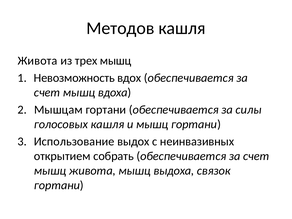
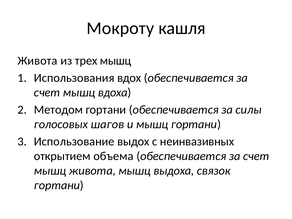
Методов: Методов -> Мокроту
Невозможность: Невозможность -> Использования
Мышцам: Мышцам -> Методом
голосовых кашля: кашля -> шагов
собрать: собрать -> объема
